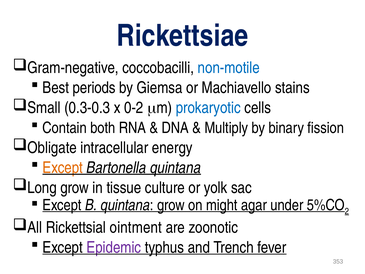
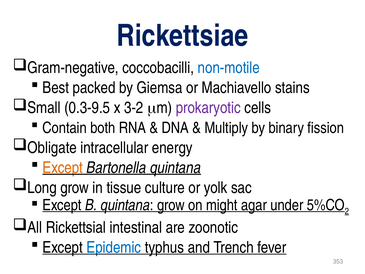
periods: periods -> packed
0.3-0.3: 0.3-0.3 -> 0.3-9.5
0-2: 0-2 -> 3-2
prokaryotic colour: blue -> purple
ointment: ointment -> intestinal
Epidemic colour: purple -> blue
